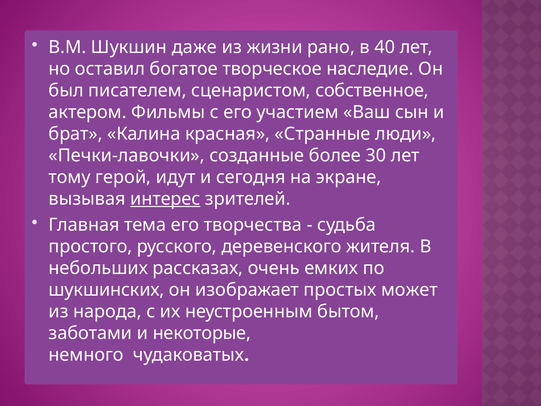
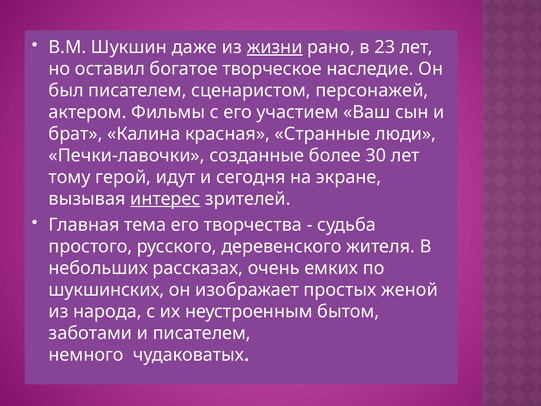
жизни underline: none -> present
40: 40 -> 23
собственное: собственное -> персонажей
может: может -> женой
и некоторые: некоторые -> писателем
